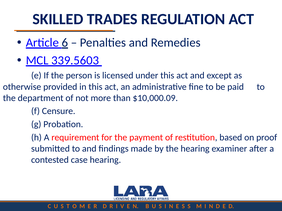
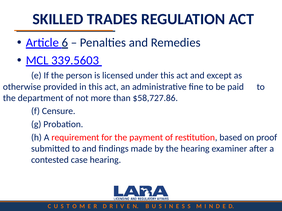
$10,000.09: $10,000.09 -> $58,727.86
